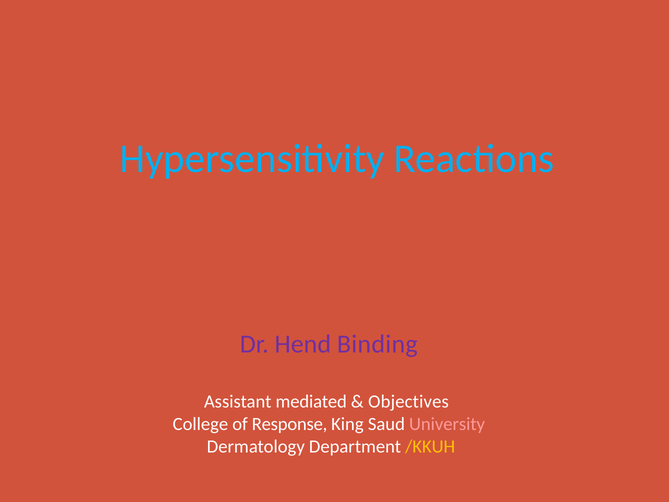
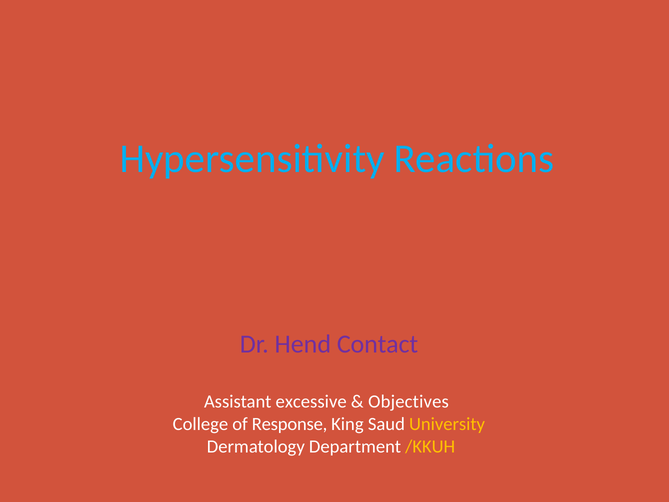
Binding: Binding -> Contact
mediated: mediated -> excessive
University colour: pink -> yellow
